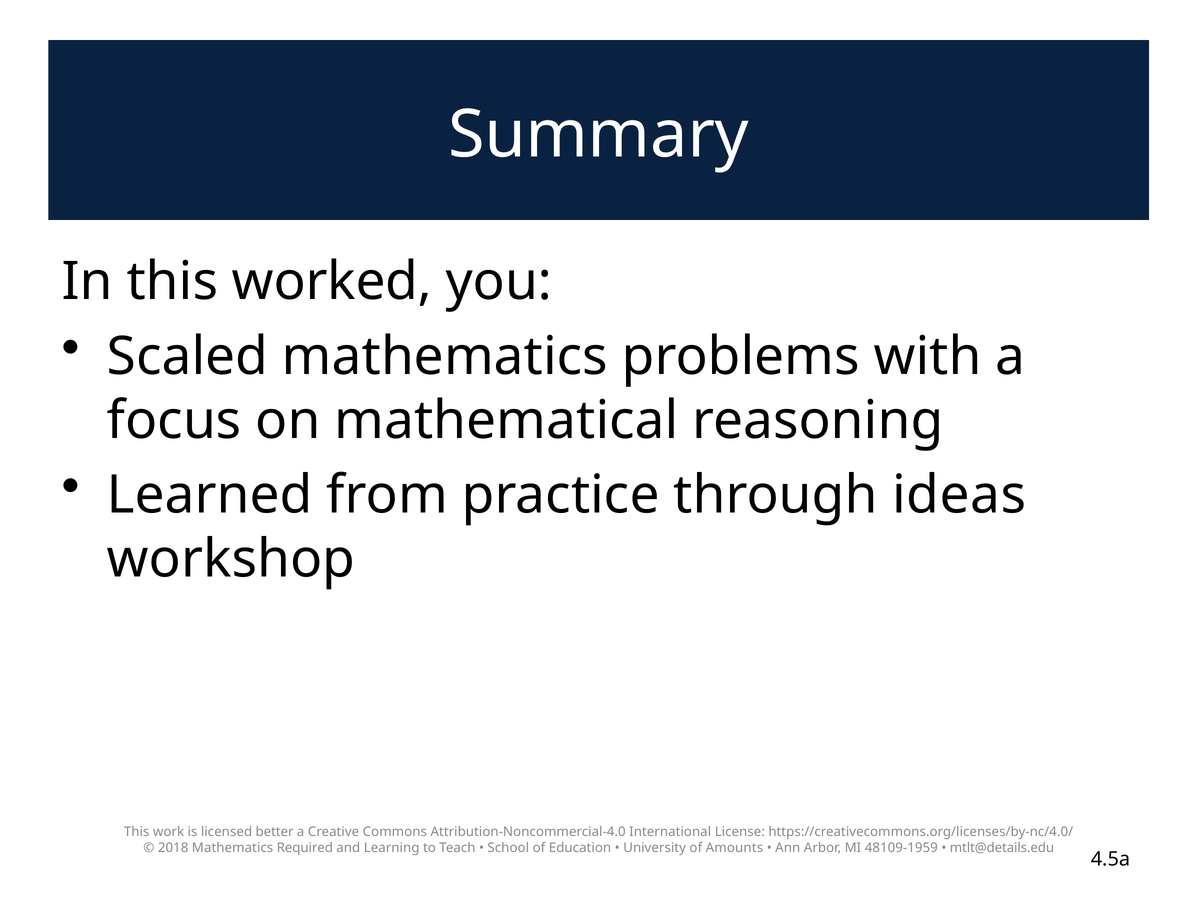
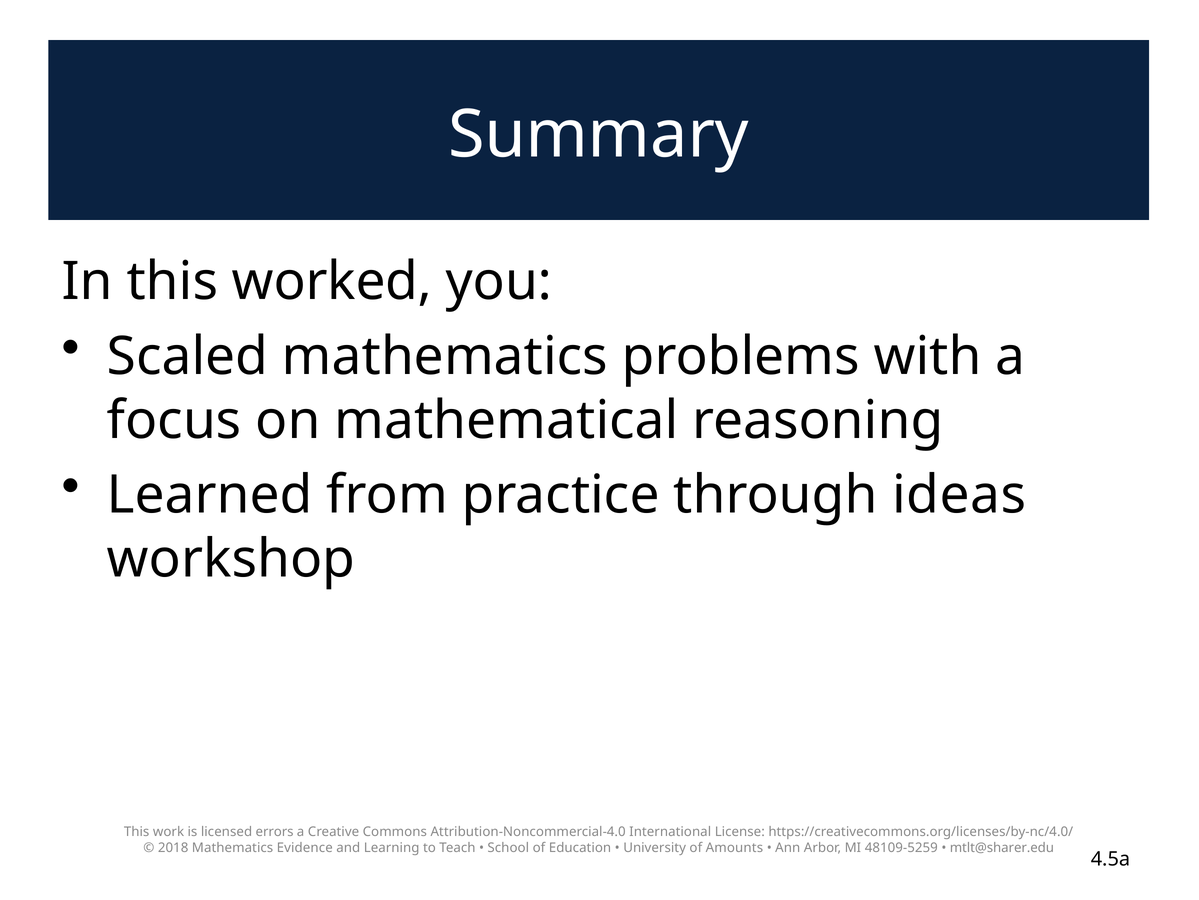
better: better -> errors
Required: Required -> Evidence
48109-1959: 48109-1959 -> 48109-5259
mtlt@details.edu: mtlt@details.edu -> mtlt@sharer.edu
